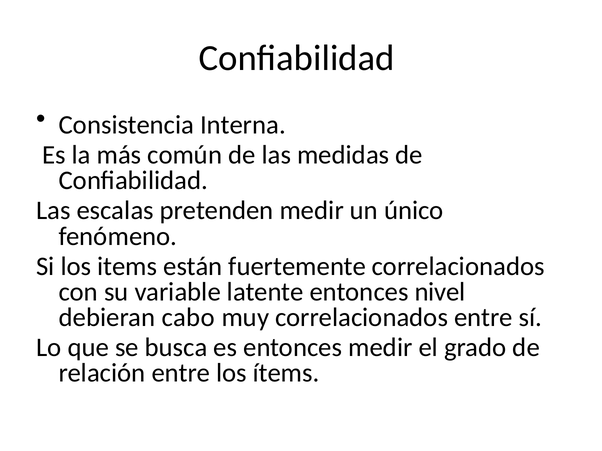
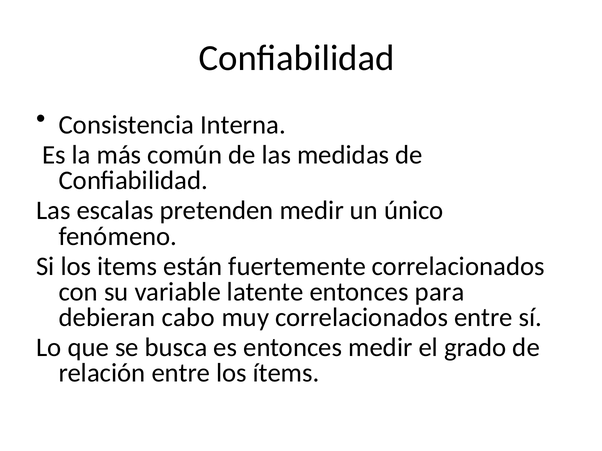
nivel: nivel -> para
